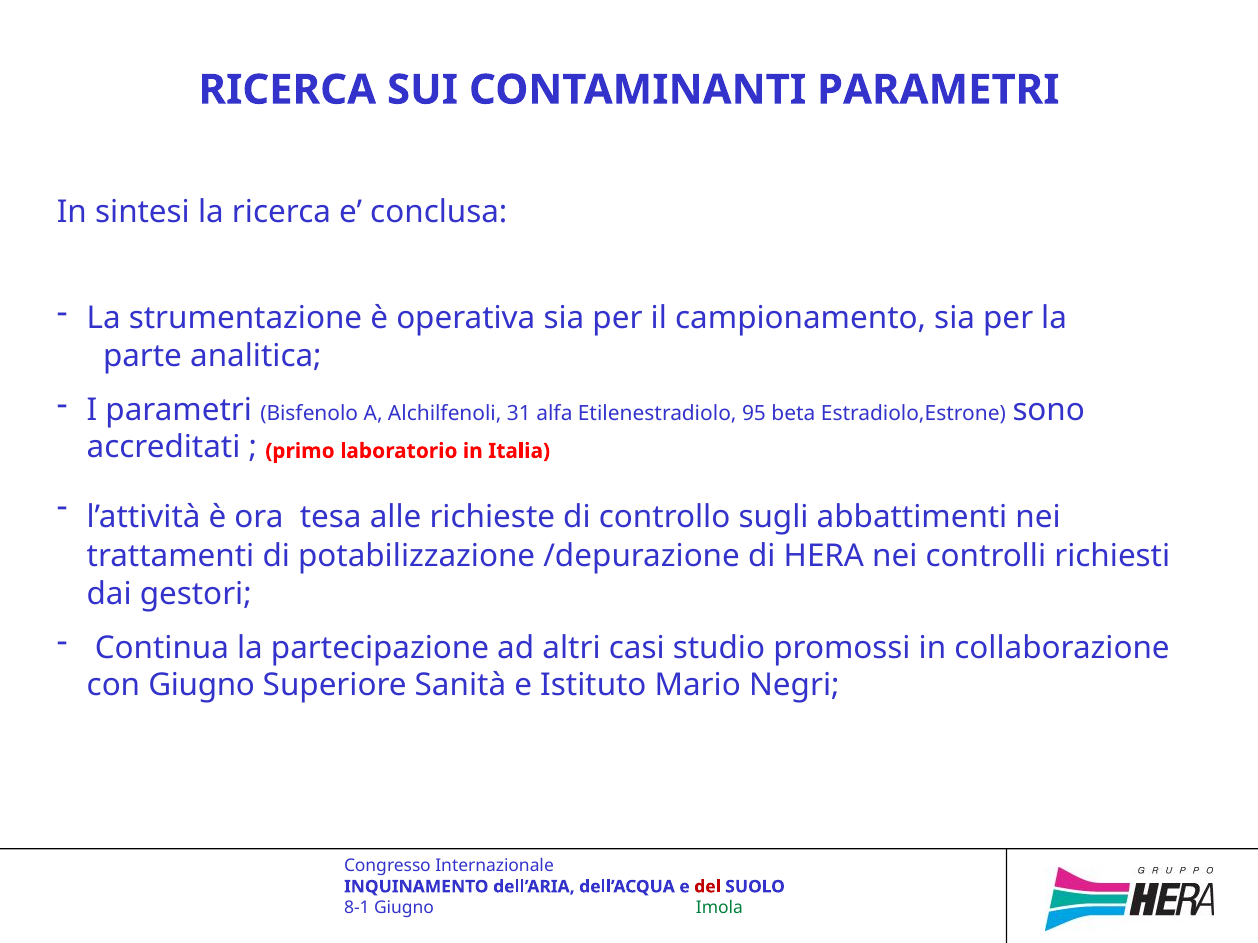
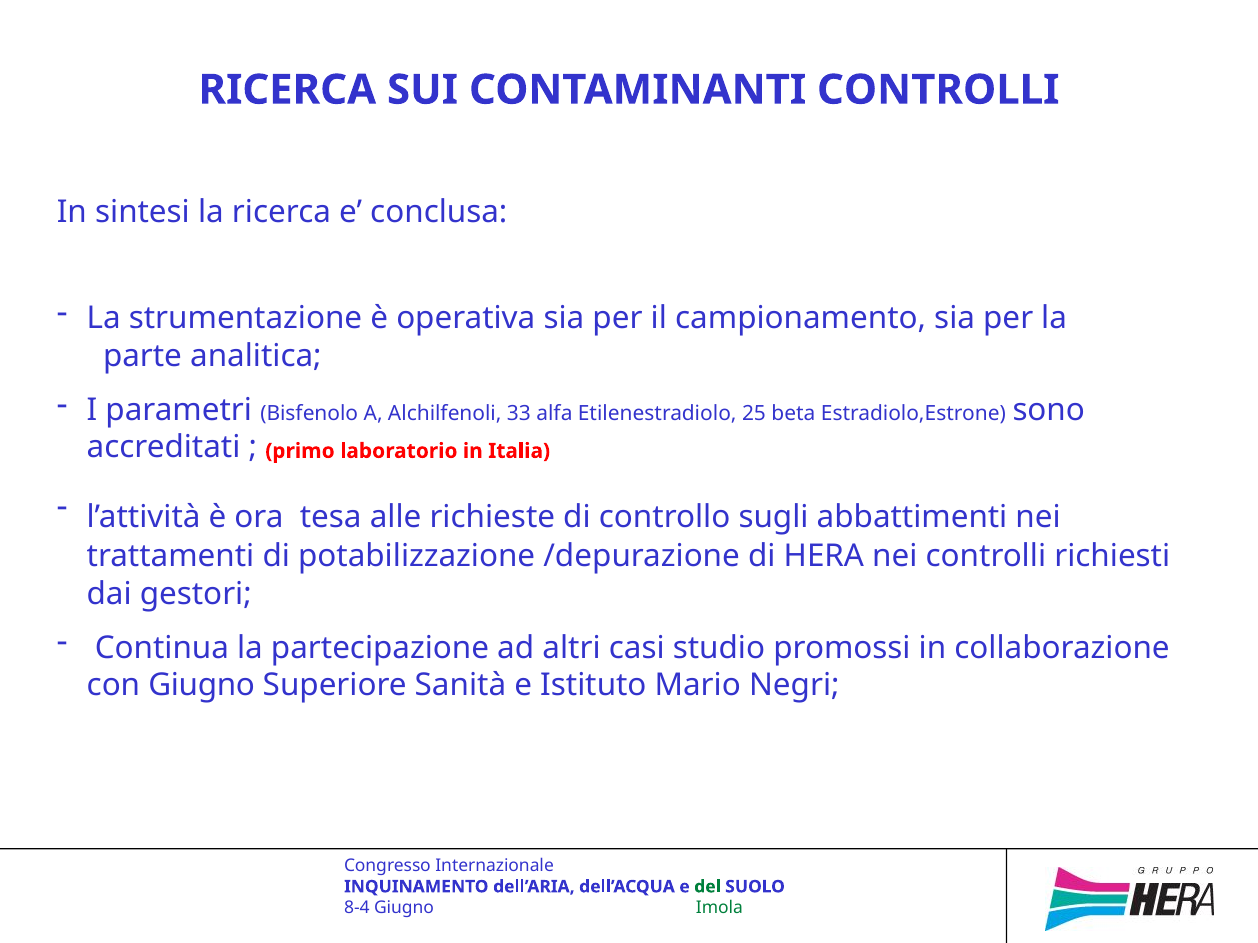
CONTAMINANTI PARAMETRI: PARAMETRI -> CONTROLLI
31: 31 -> 33
95: 95 -> 25
del colour: red -> green
8-1: 8-1 -> 8-4
